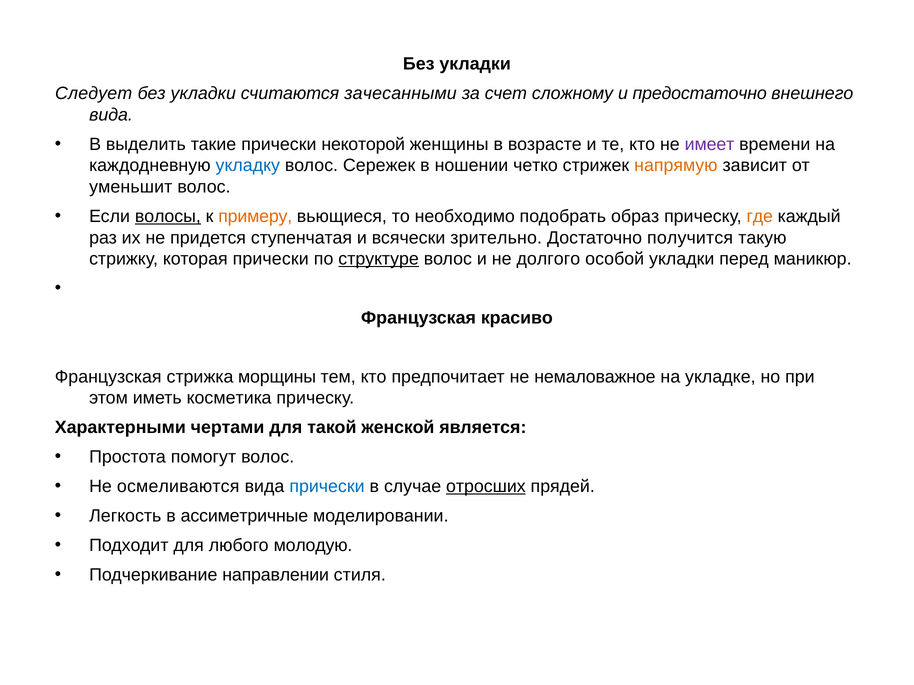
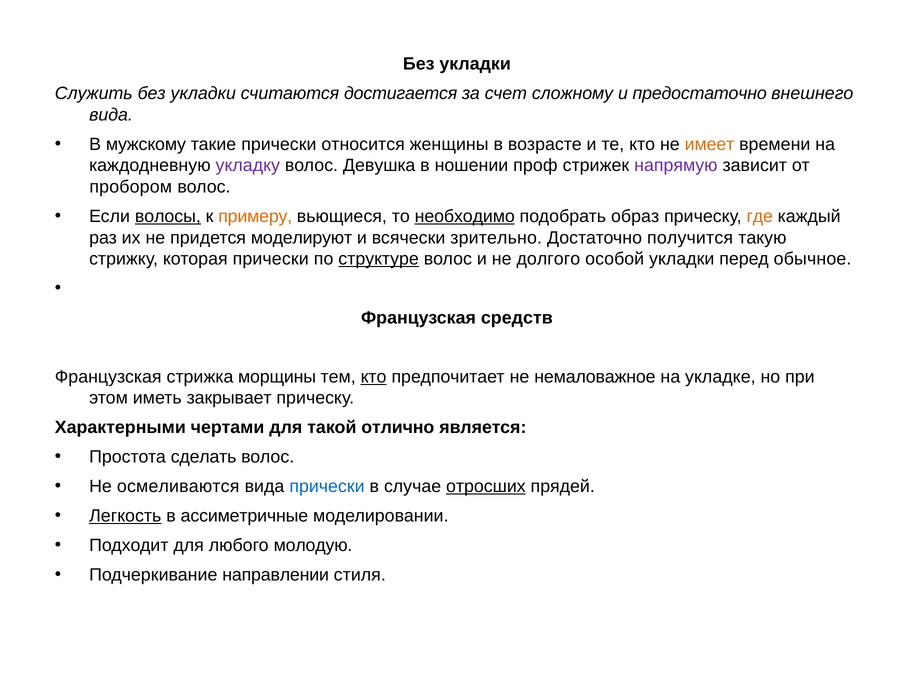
Следует: Следует -> Служить
зачесанными: зачесанными -> достигается
выделить: выделить -> мужскому
некоторой: некоторой -> относится
имеет colour: purple -> orange
укладку colour: blue -> purple
Сережек: Сережек -> Девушка
четко: четко -> проф
напрямую colour: orange -> purple
уменьшит: уменьшит -> пробором
необходимо underline: none -> present
ступенчатая: ступенчатая -> моделируют
маникюр: маникюр -> обычное
красиво: красиво -> средств
кто at (374, 377) underline: none -> present
косметика: косметика -> закрывает
женской: женской -> отлично
помогут: помогут -> сделать
Легкость underline: none -> present
